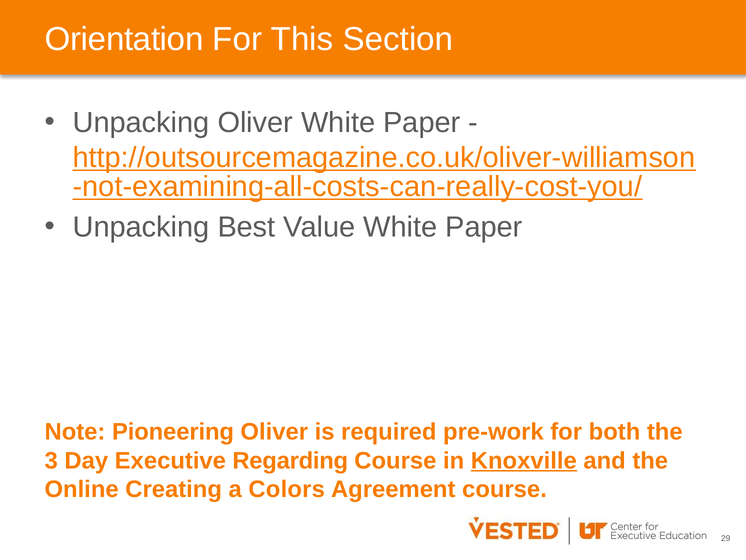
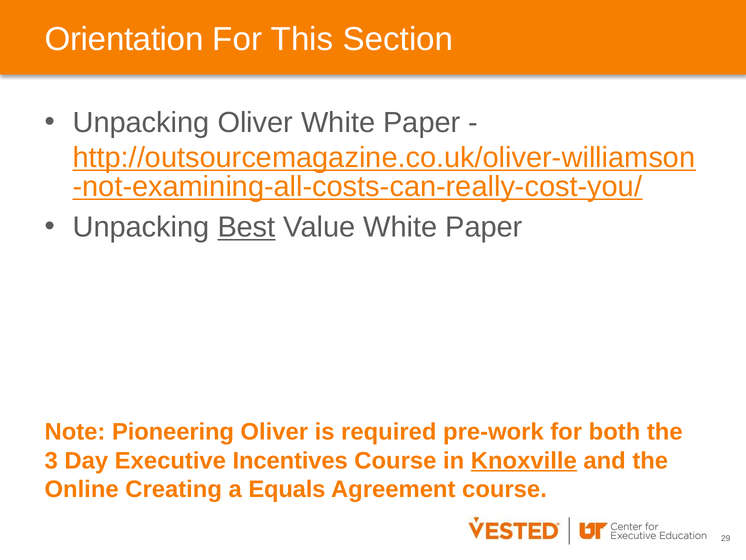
Best underline: none -> present
Regarding: Regarding -> Incentives
Colors: Colors -> Equals
